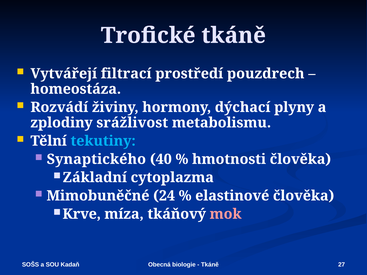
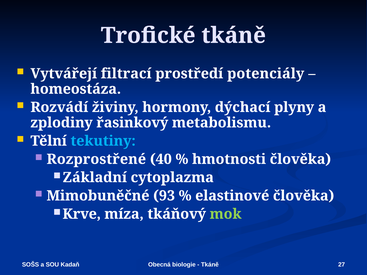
pouzdrech: pouzdrech -> potenciály
srážlivost: srážlivost -> řasinkový
Synaptického: Synaptického -> Rozprostřené
24: 24 -> 93
mok colour: pink -> light green
